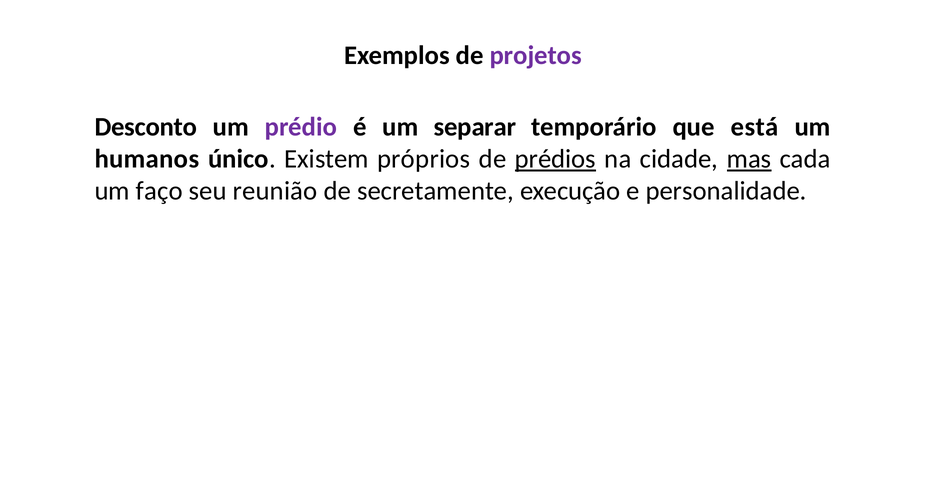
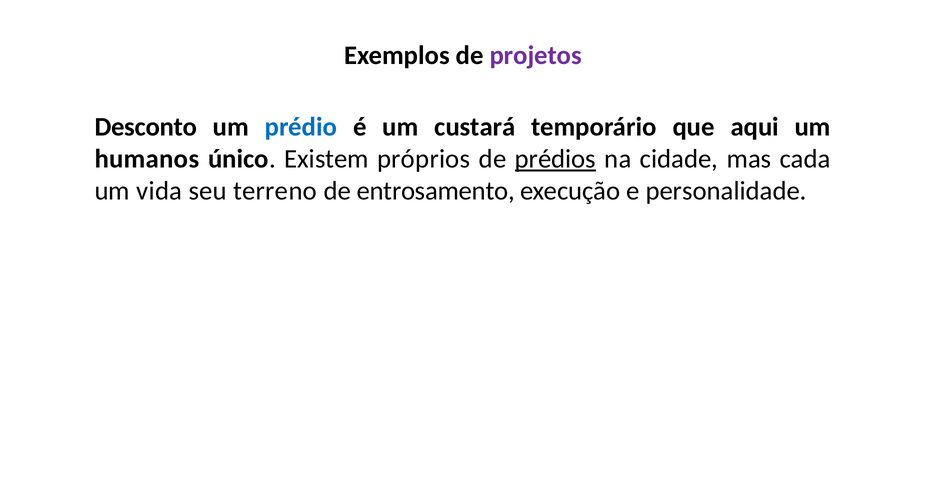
prédio colour: purple -> blue
separar: separar -> custará
está: está -> aqui
mas underline: present -> none
faço: faço -> vida
reunião: reunião -> terreno
secretamente: secretamente -> entrosamento
